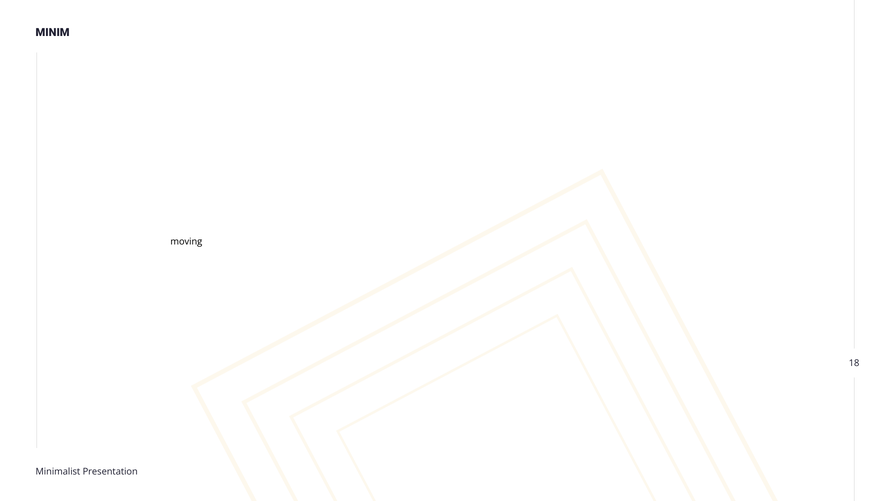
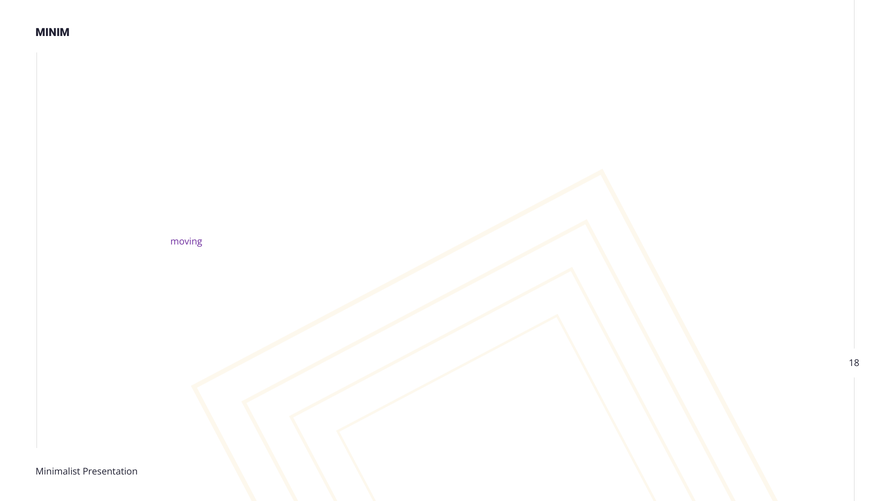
moving colour: black -> purple
